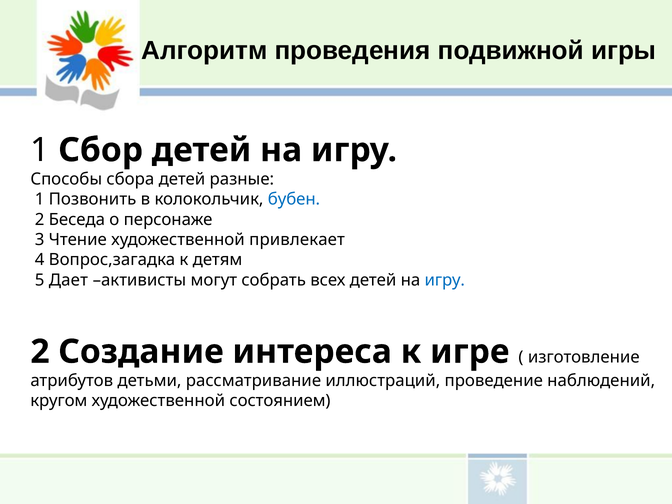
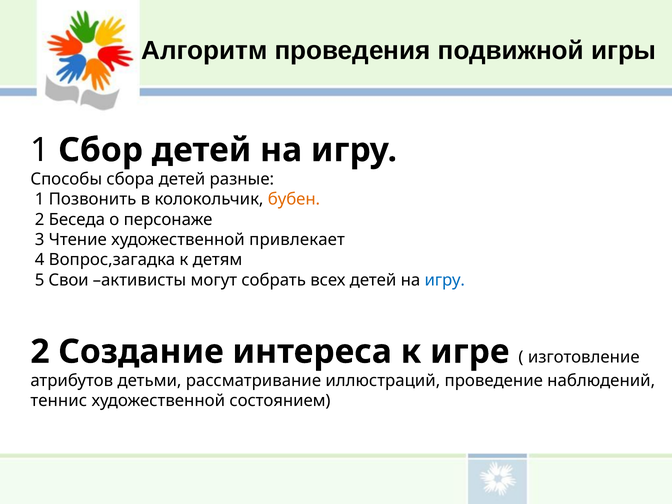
бубен colour: blue -> orange
Дает: Дает -> Свои
кругом: кругом -> теннис
